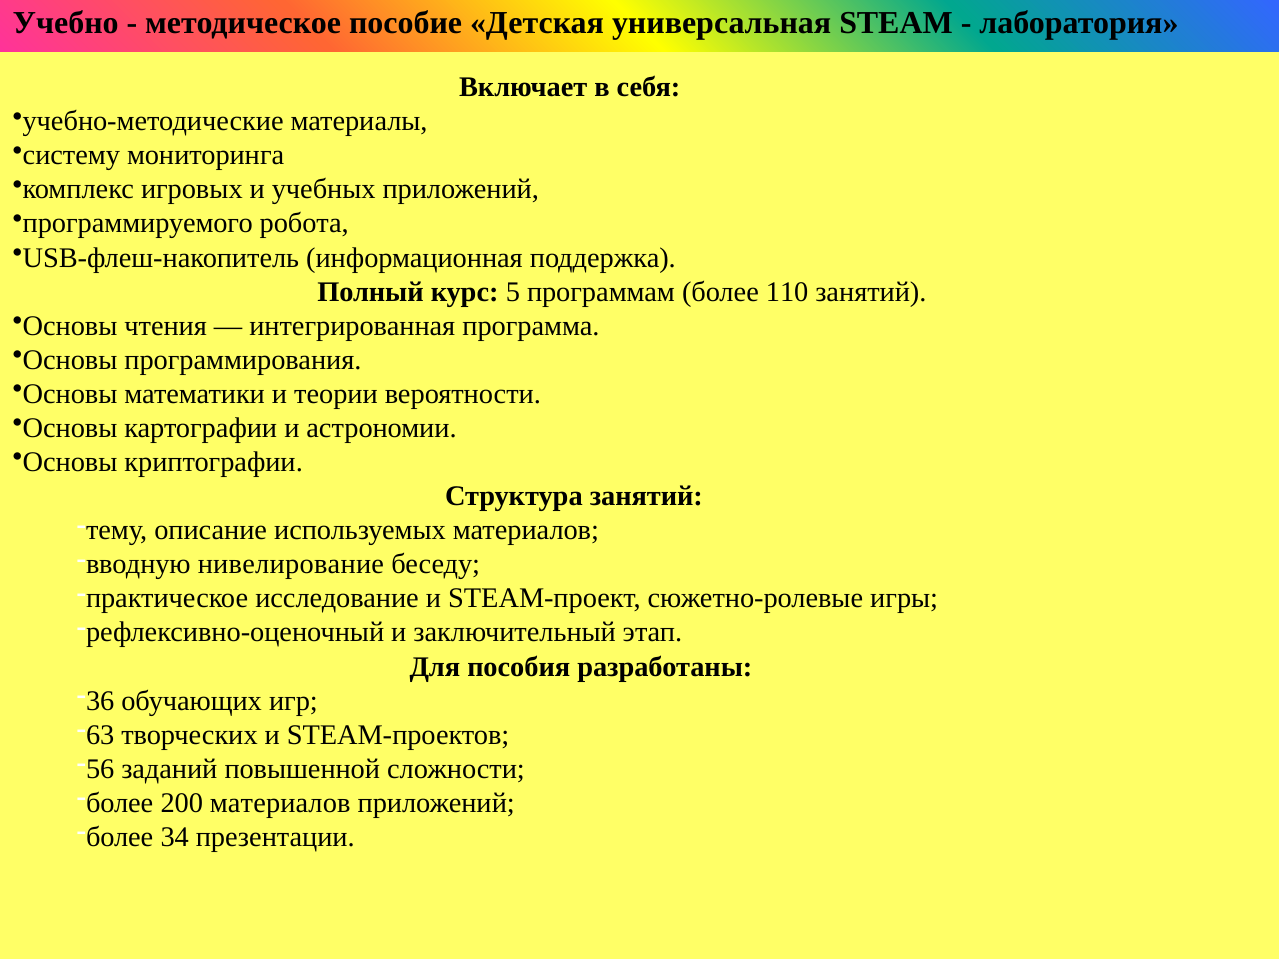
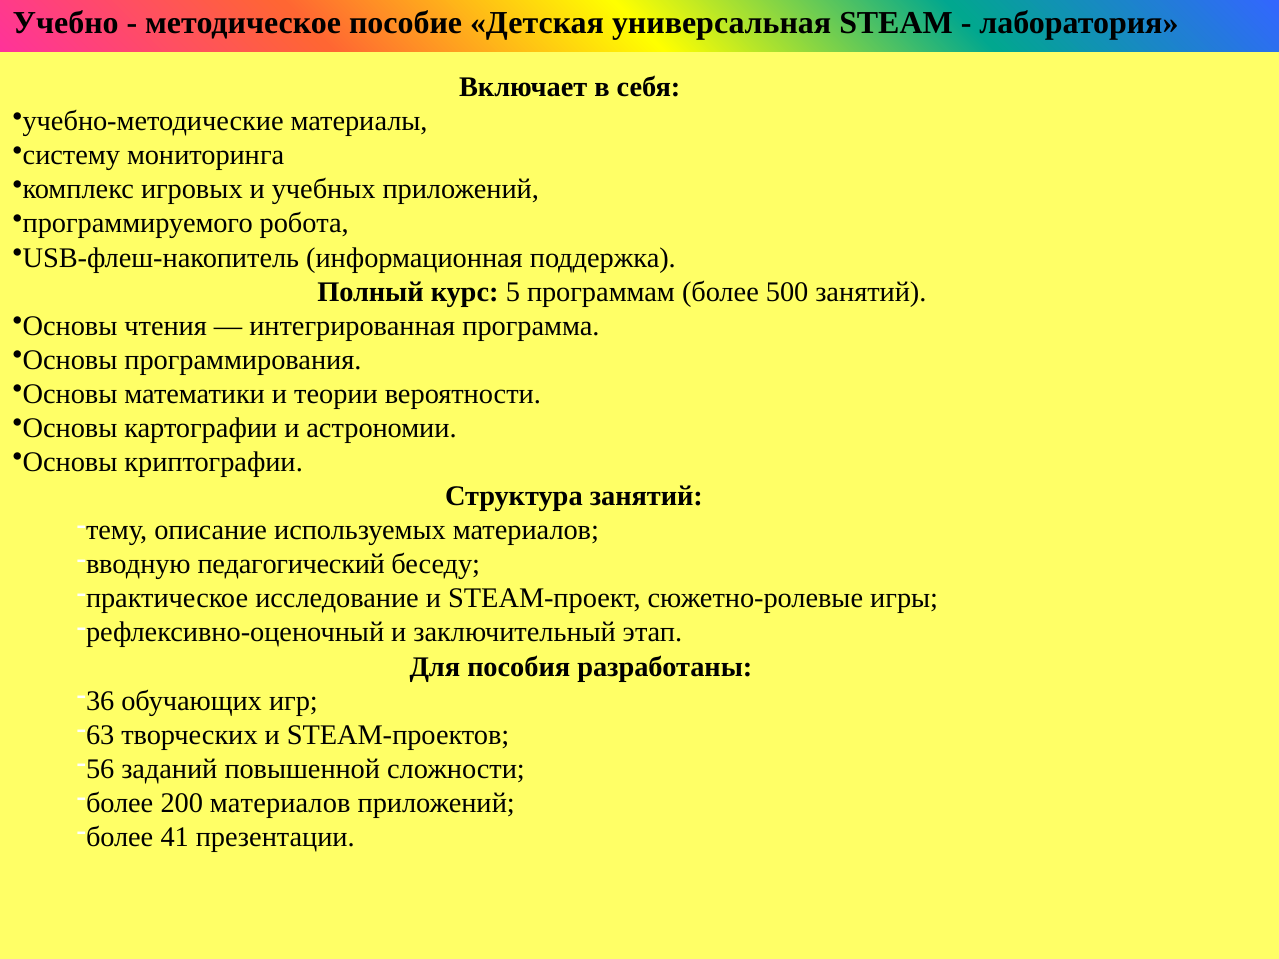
110: 110 -> 500
нивелирование: нивелирование -> педагогический
34: 34 -> 41
